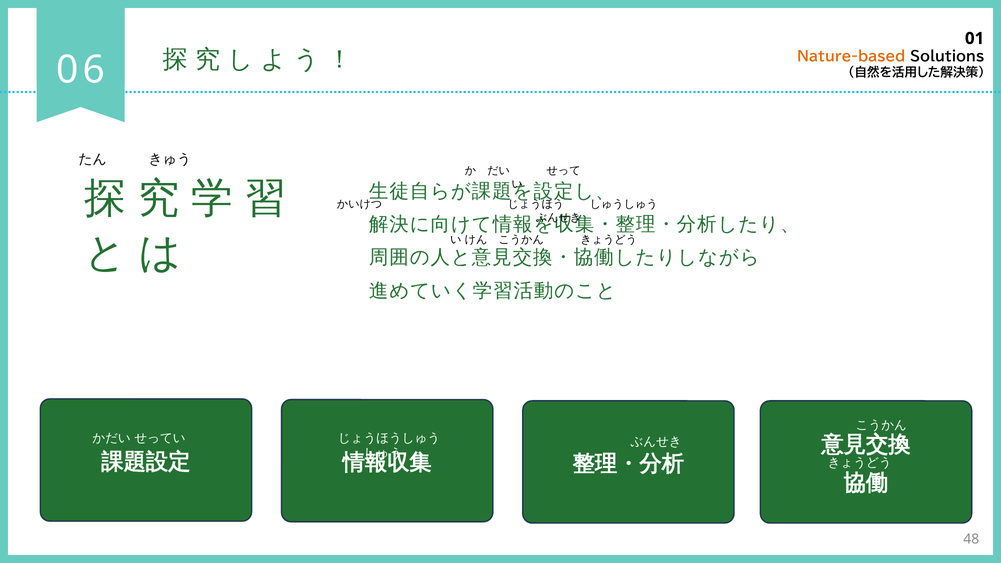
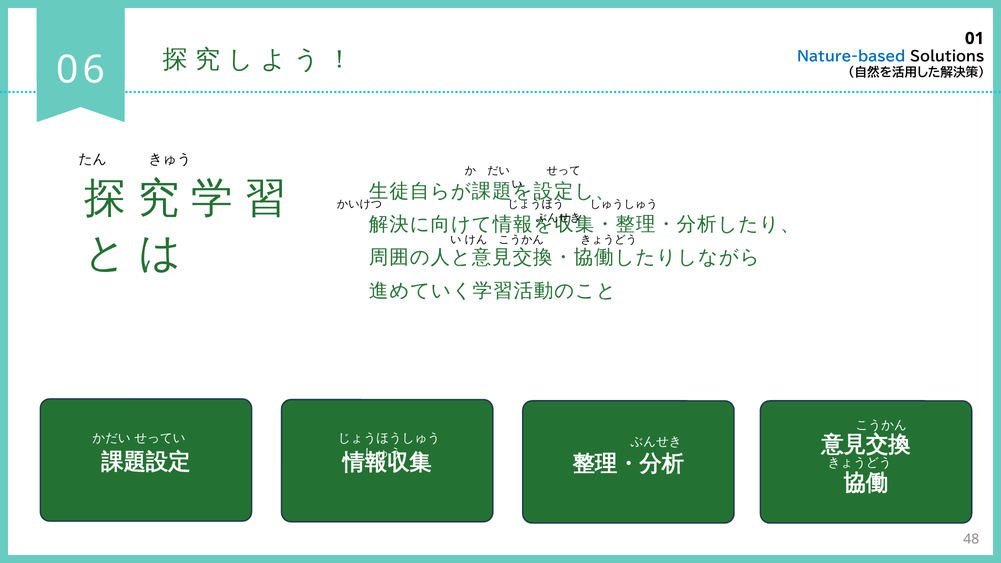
Nature-based colour: orange -> blue
